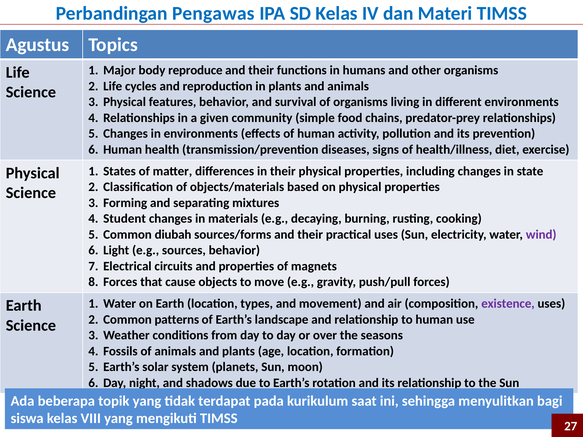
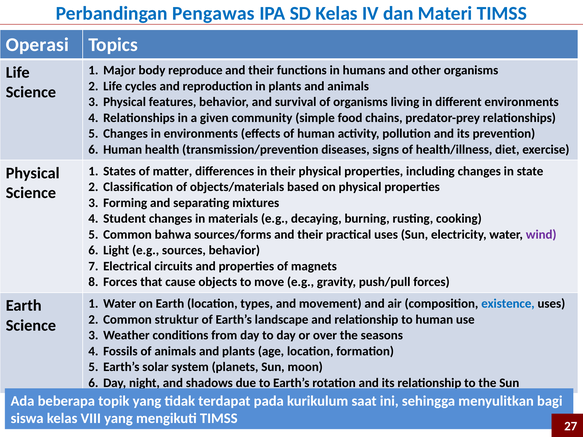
Agustus: Agustus -> Operasi
diubah: diubah -> bahwa
existence colour: purple -> blue
patterns: patterns -> struktur
